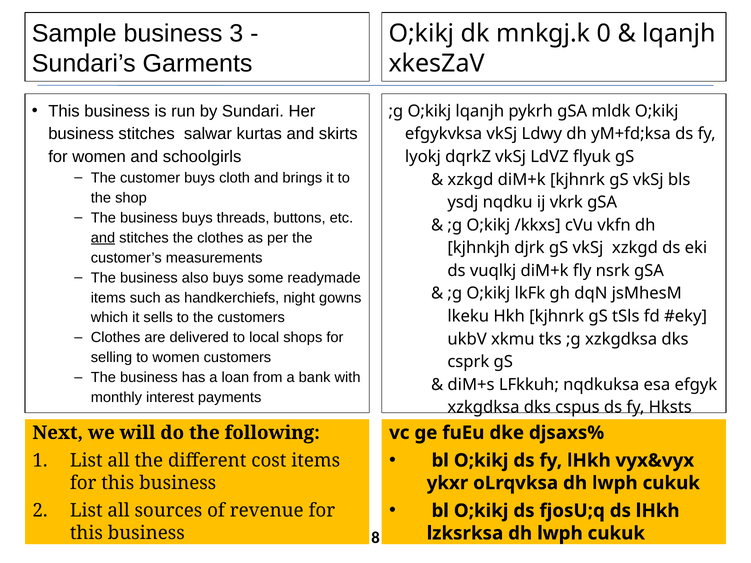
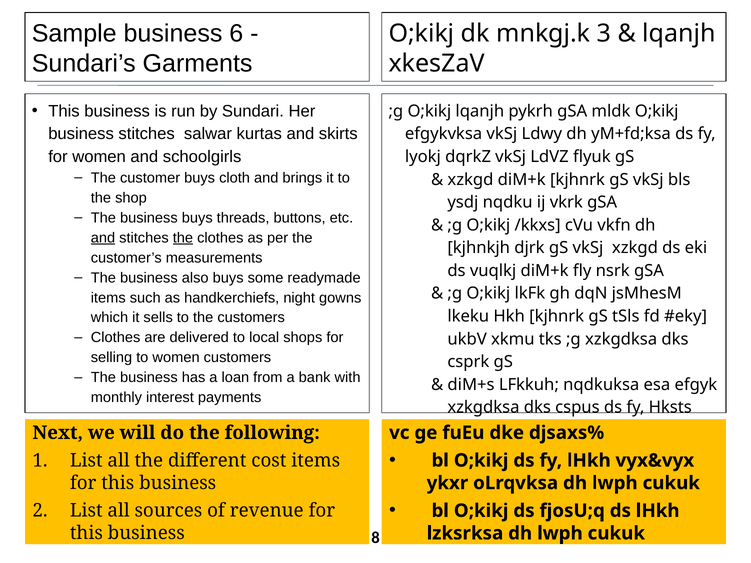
3: 3 -> 6
0: 0 -> 3
the at (183, 238) underline: none -> present
